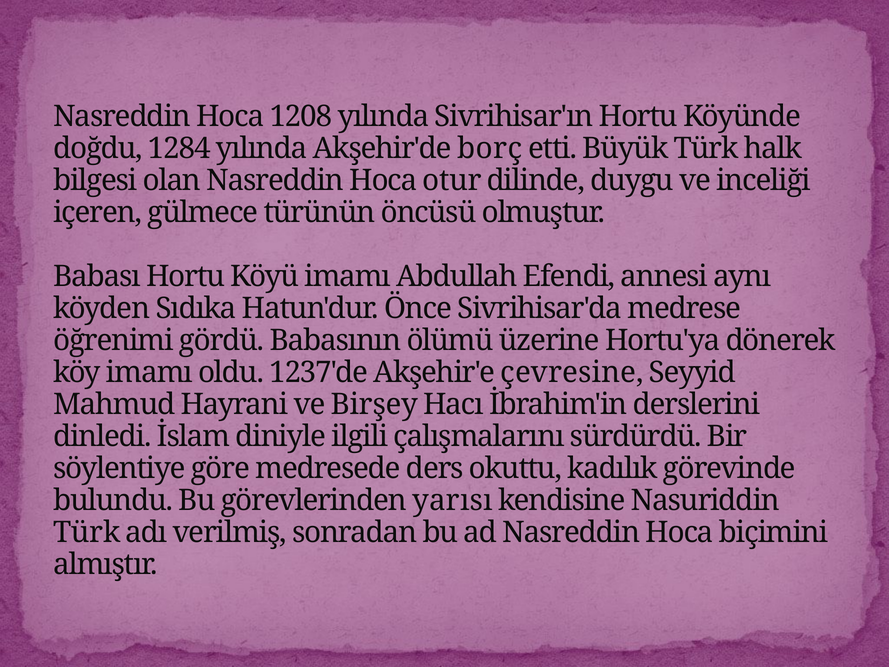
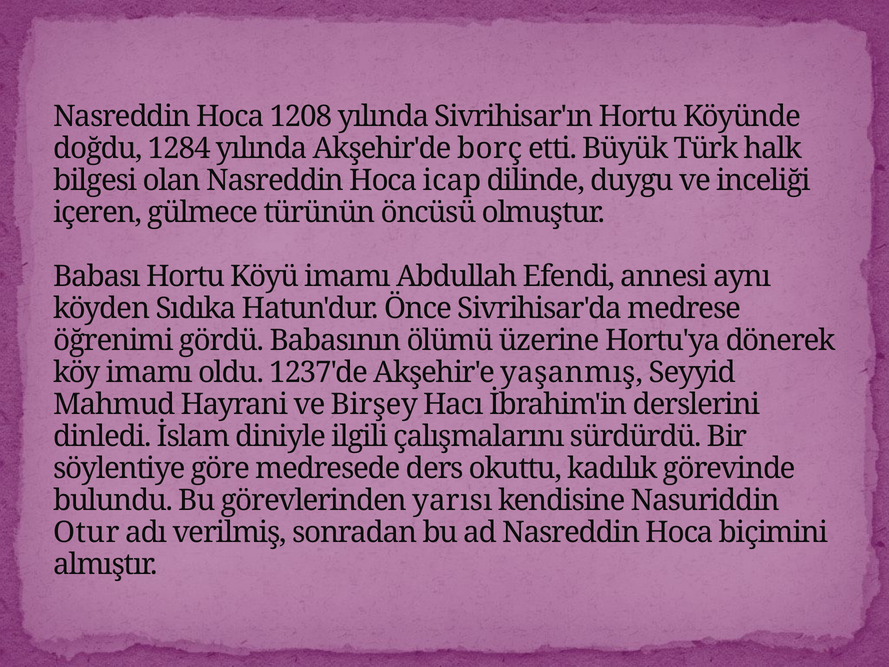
otur: otur -> icap
çevresine: çevresine -> yaşanmış
Türk at (87, 532): Türk -> Otur
